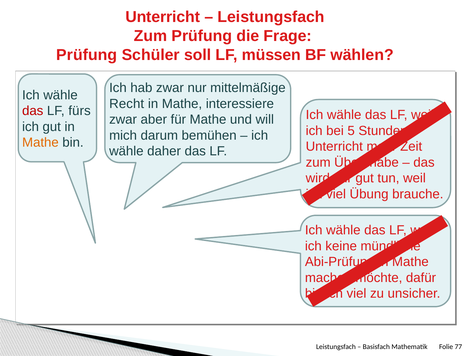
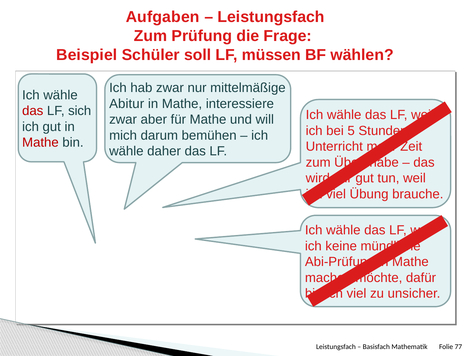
Unterricht at (163, 17): Unterricht -> Aufgaben
Prüfung at (87, 55): Prüfung -> Beispiel
Recht: Recht -> Abitur
fürs: fürs -> sich
Mathe at (40, 142) colour: orange -> red
